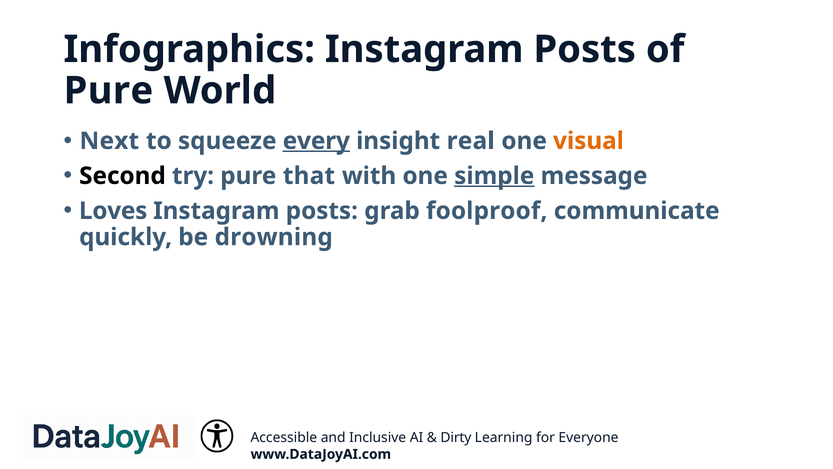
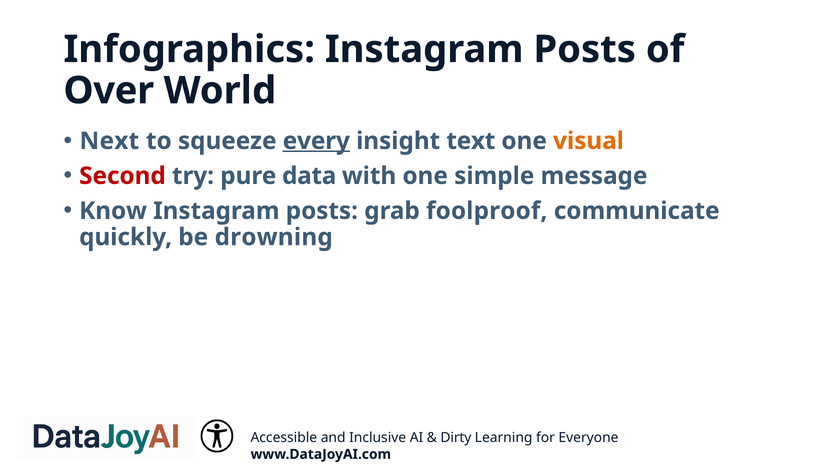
Pure at (108, 91): Pure -> Over
real: real -> text
Second colour: black -> red
that: that -> data
simple underline: present -> none
Loves: Loves -> Know
